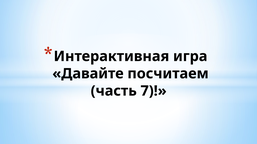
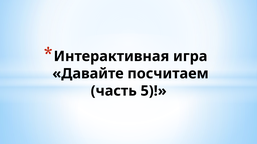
7: 7 -> 5
